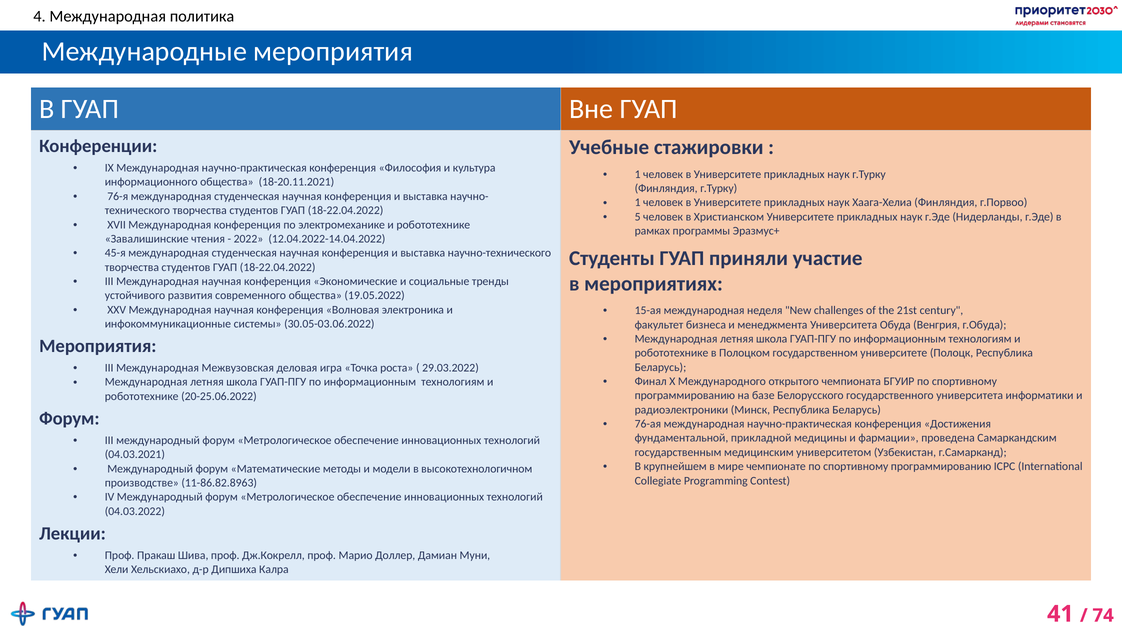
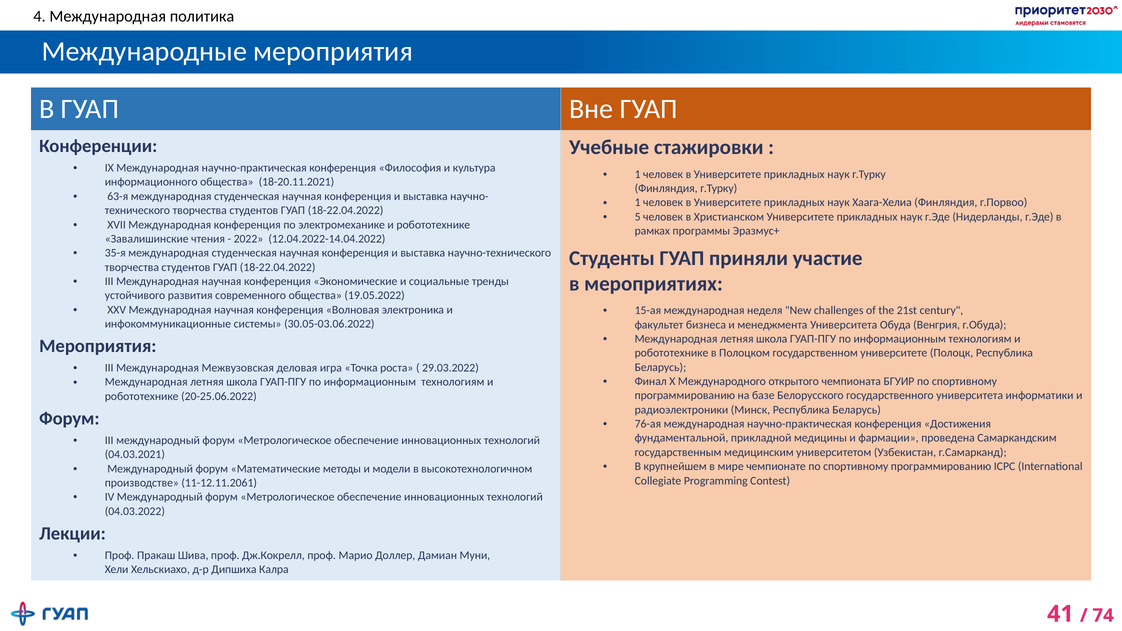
76-я: 76-я -> 63-я
45-я: 45-я -> 35-я
11-86.82.8963: 11-86.82.8963 -> 11-12.11.2061
